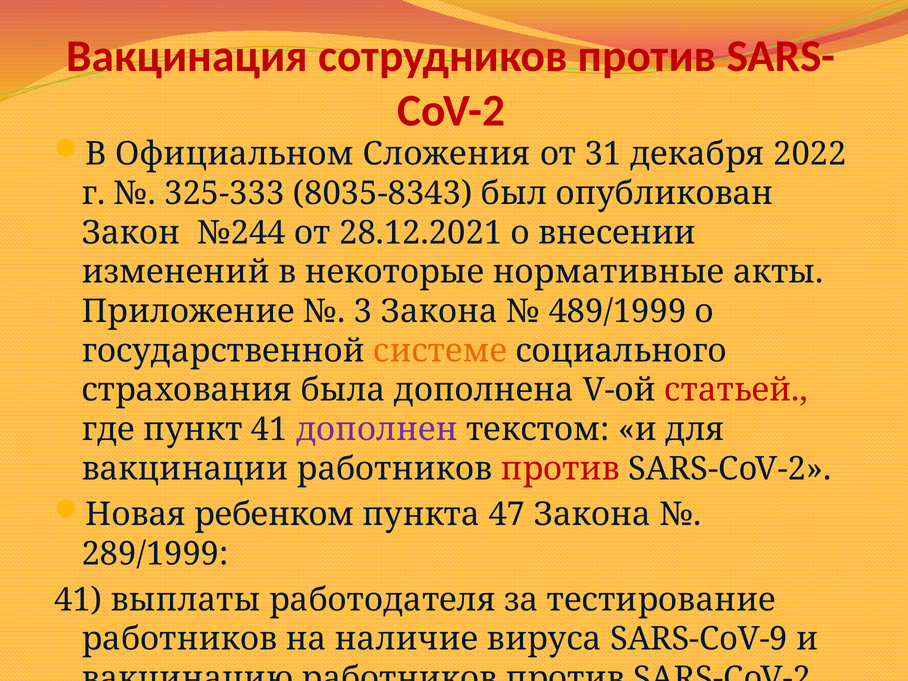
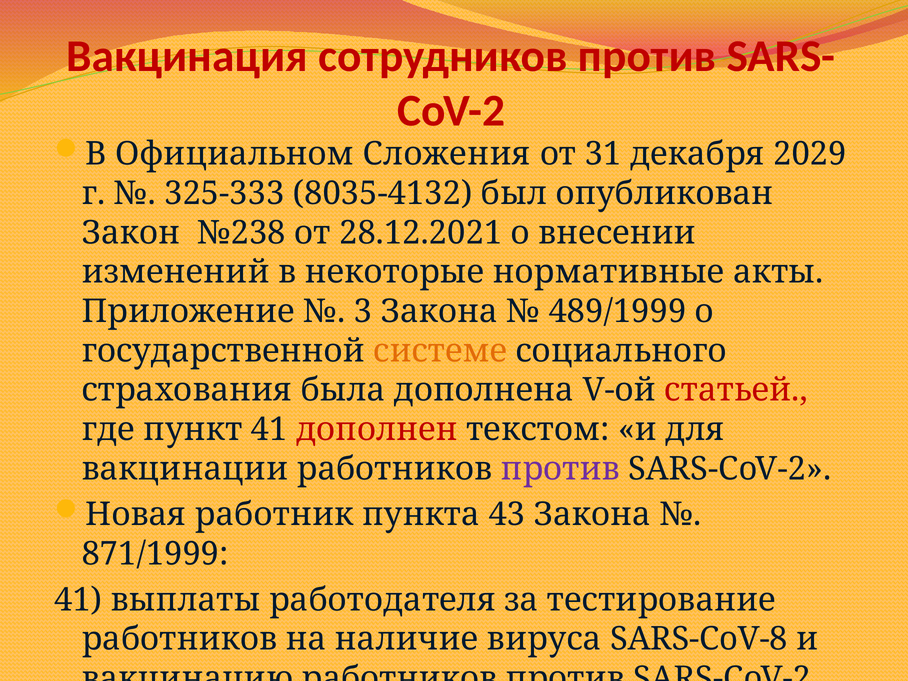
2022: 2022 -> 2029
8035-8343: 8035-8343 -> 8035-4132
№244: №244 -> №238
дополнен colour: purple -> red
против at (560, 469) colour: red -> purple
ребенком: ребенком -> работник
47: 47 -> 43
289/1999: 289/1999 -> 871/1999
SARS-CoV-9: SARS-CoV-9 -> SARS-CoV-8
